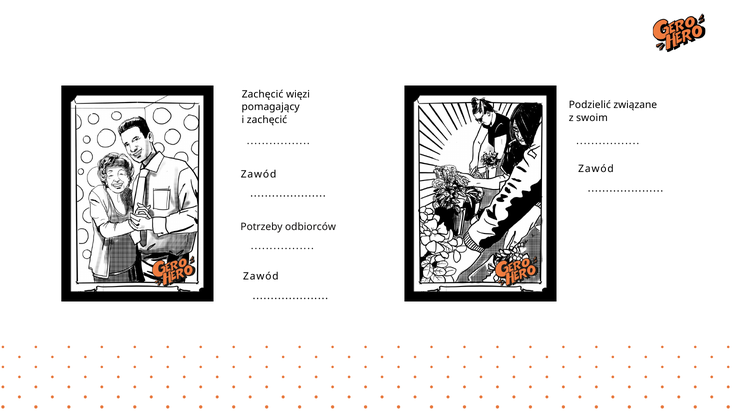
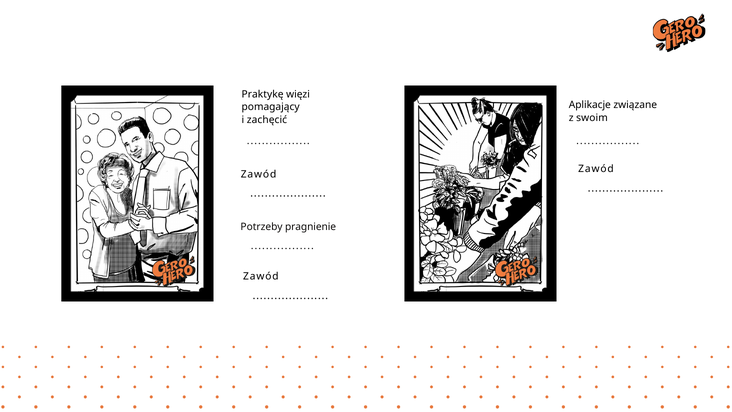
Zachęcić at (263, 94): Zachęcić -> Praktykę
Podzielić: Podzielić -> Aplikacje
odbiorców: odbiorców -> pragnienie
